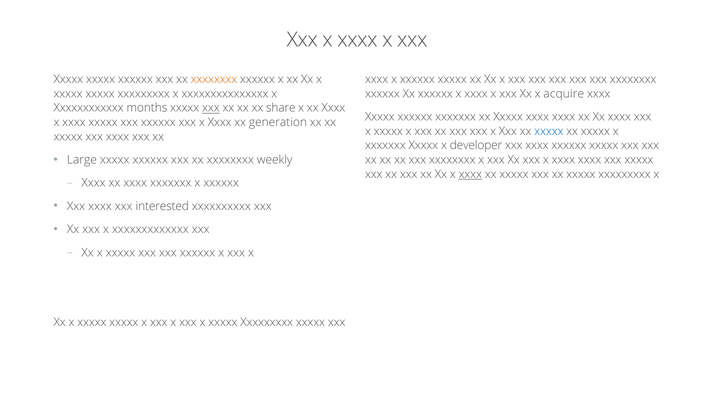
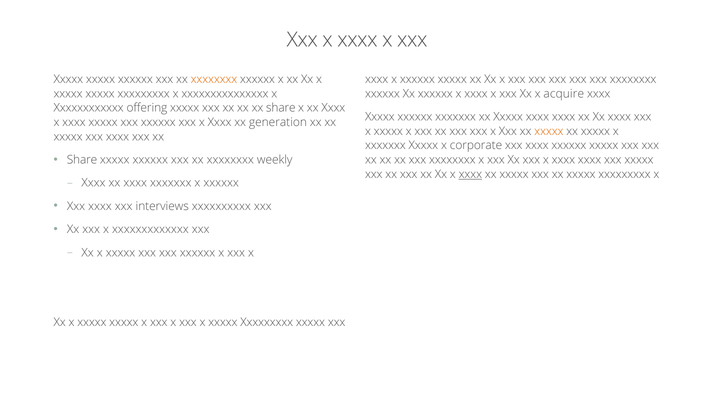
months: months -> offering
xxx at (211, 108) underline: present -> none
xxxxx at (549, 131) colour: blue -> orange
developer: developer -> corporate
Large at (82, 160): Large -> Share
interested: interested -> interviews
